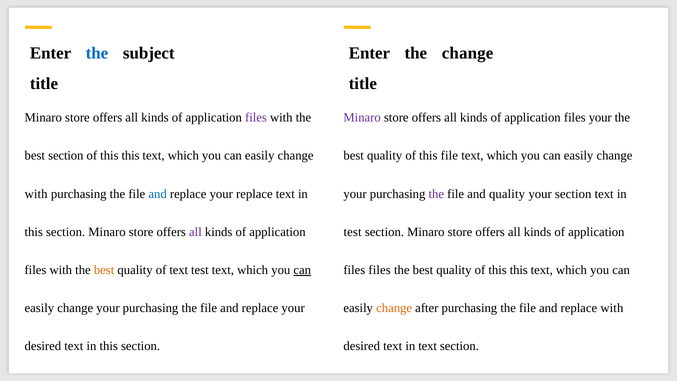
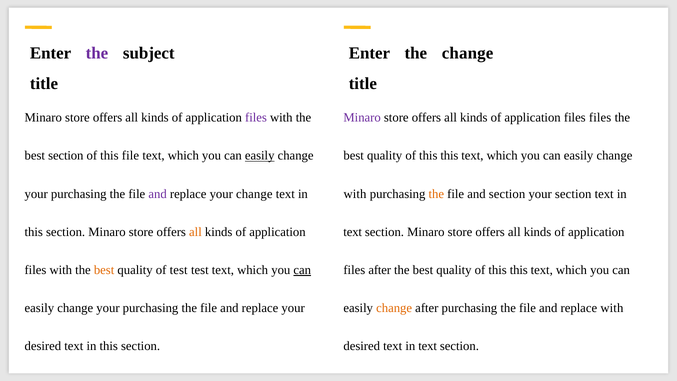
the at (97, 53) colour: blue -> purple
files your: your -> files
this at (131, 156): this -> file
easily at (260, 156) underline: none -> present
file at (449, 156): file -> this
with at (36, 194): with -> your
and at (158, 194) colour: blue -> purple
your replace: replace -> change
your at (355, 194): your -> with
the at (436, 194) colour: purple -> orange
and quality: quality -> section
all at (195, 232) colour: purple -> orange
test at (353, 232): test -> text
of text: text -> test
files files: files -> after
